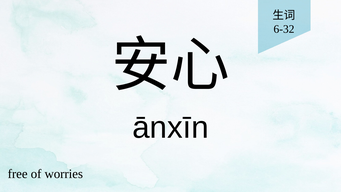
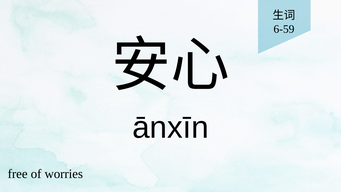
6-32: 6-32 -> 6-59
